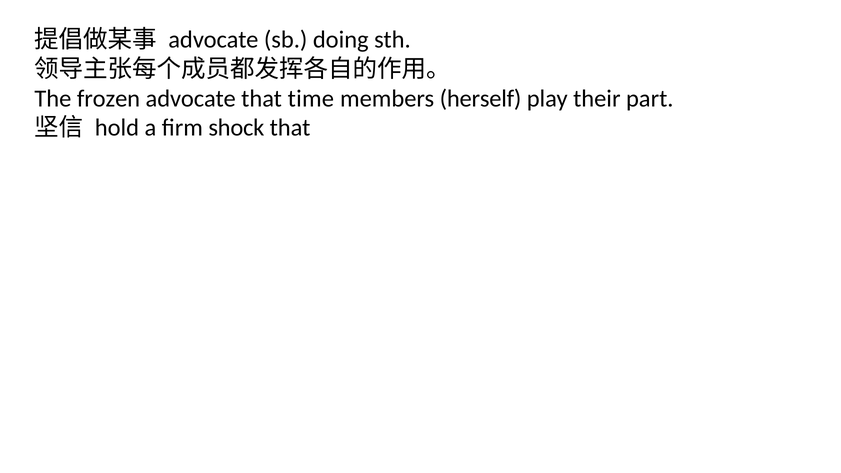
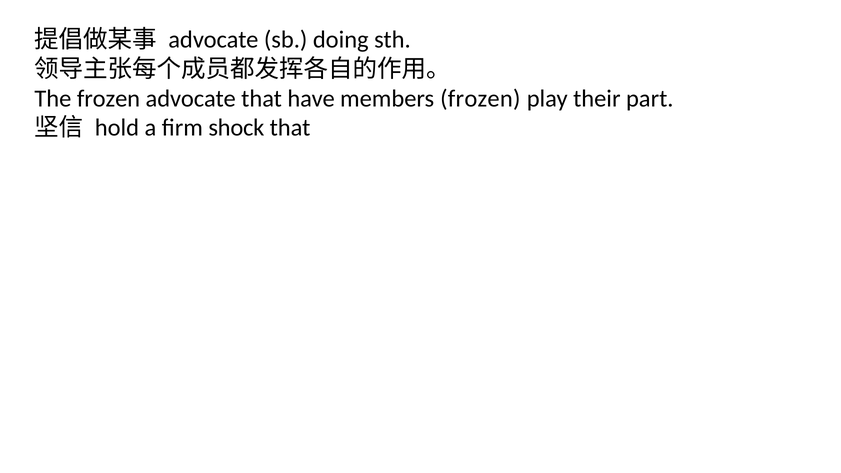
time: time -> have
members herself: herself -> frozen
